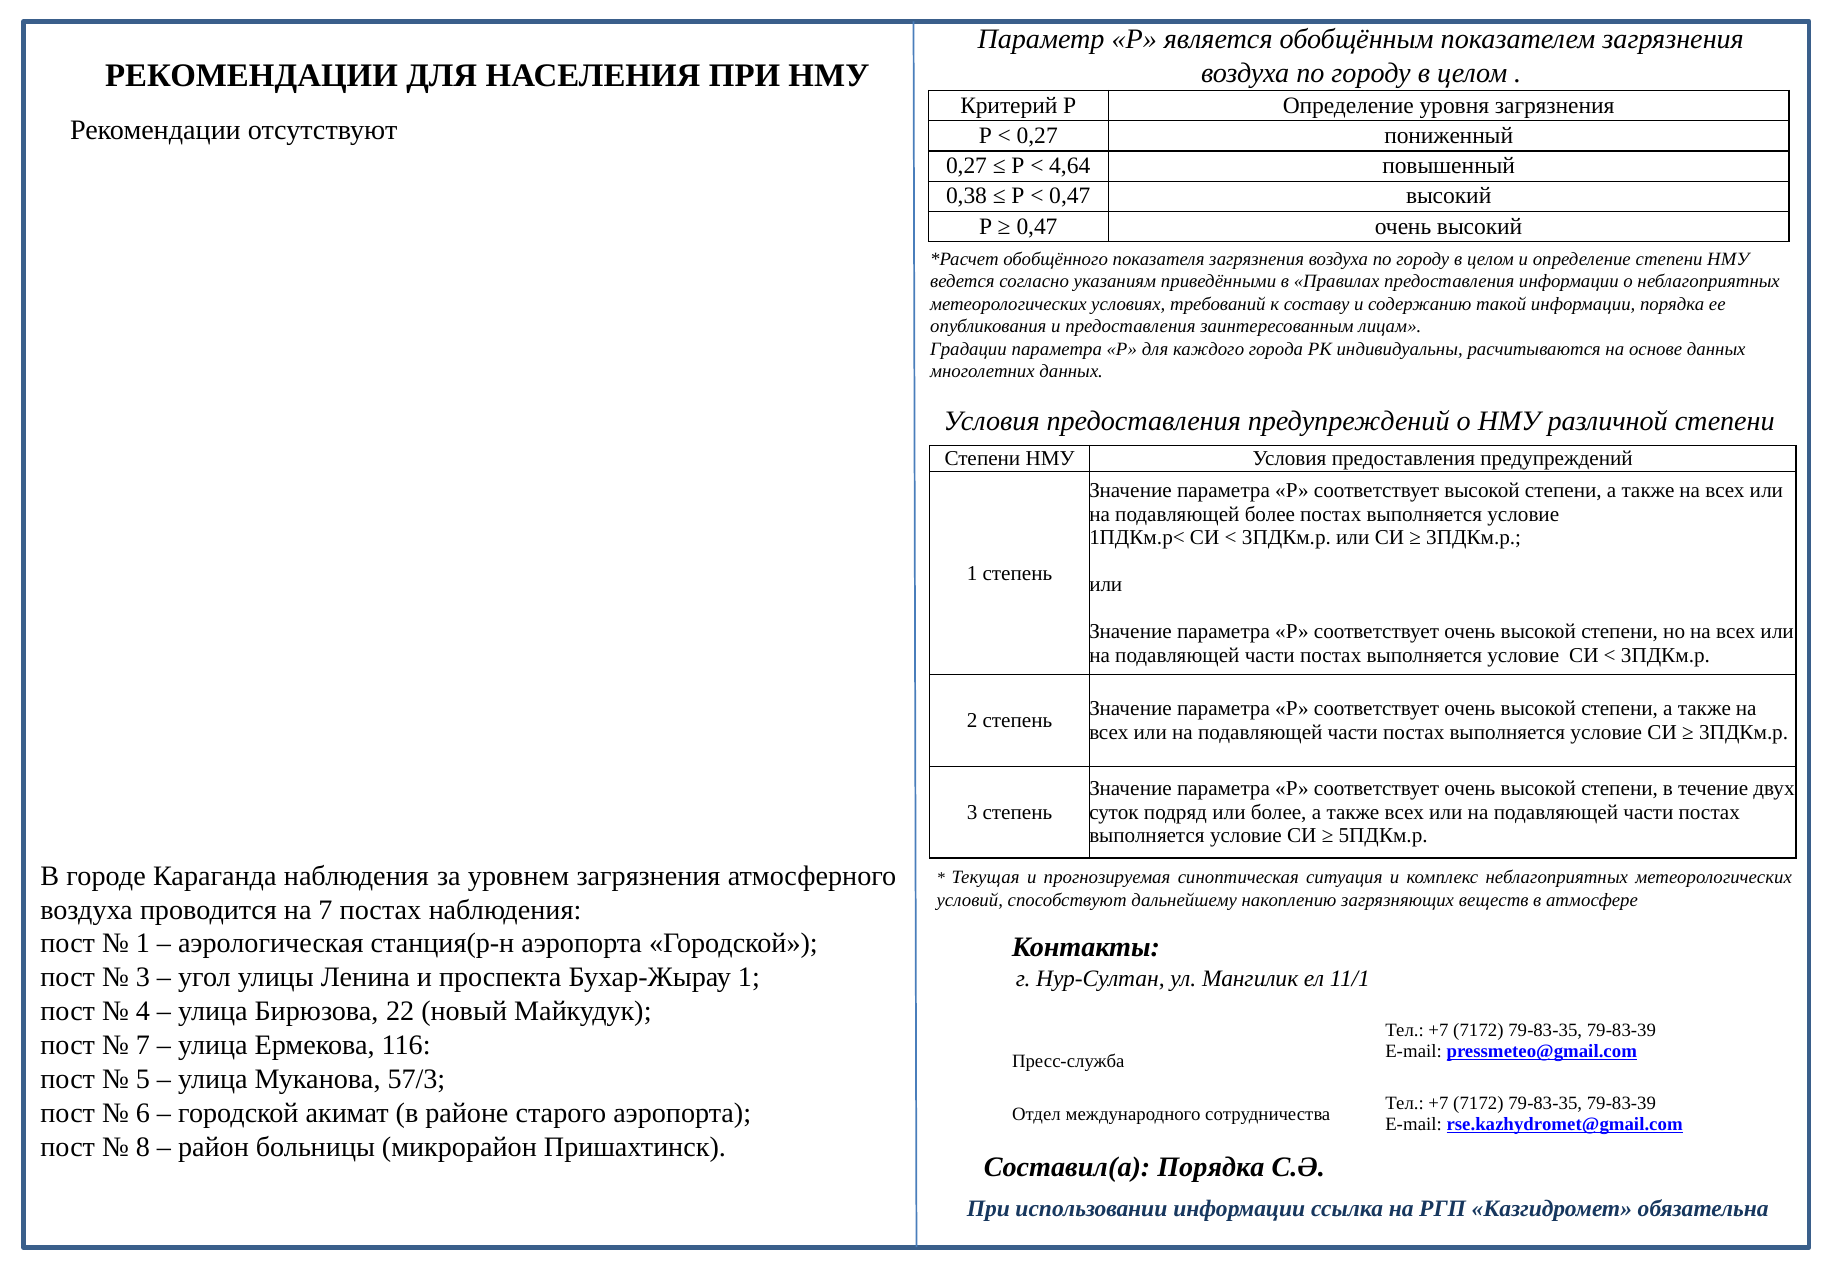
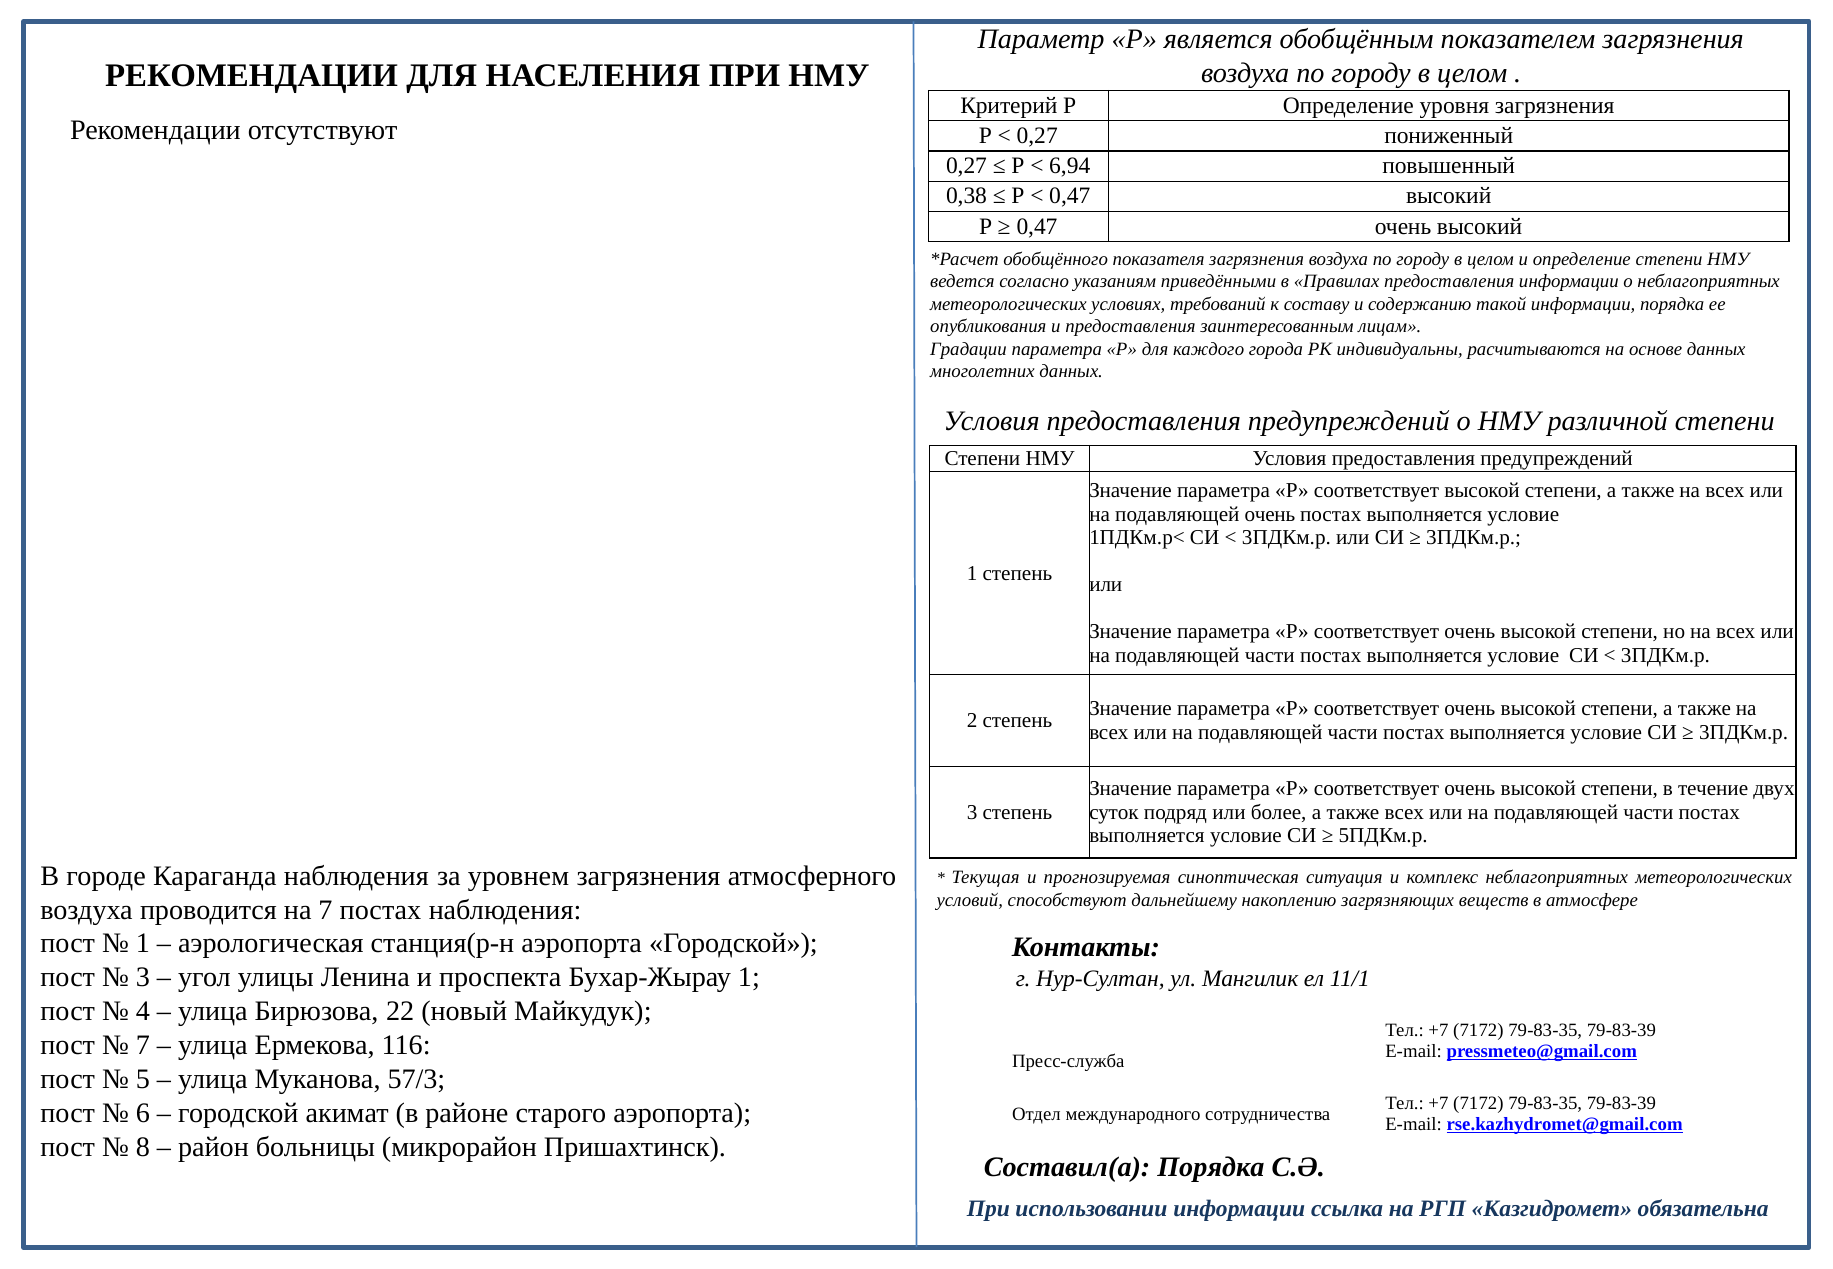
4,64: 4,64 -> 6,94
подавляющей более: более -> очень
